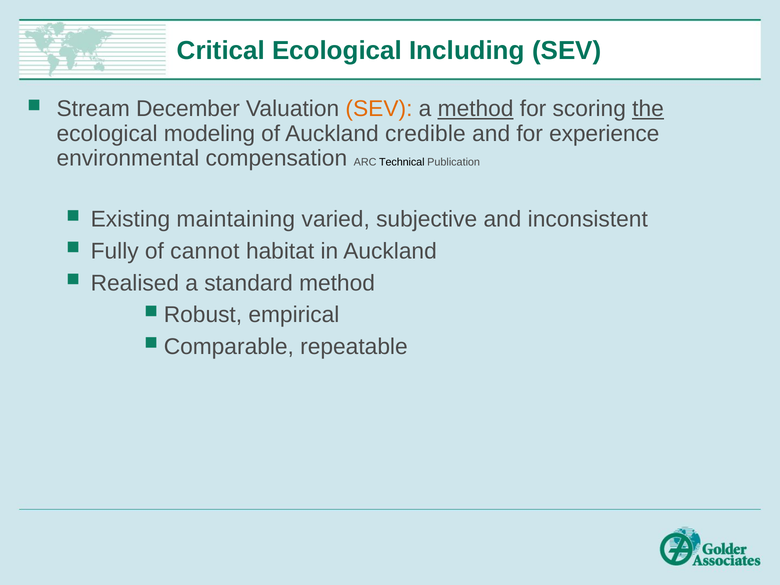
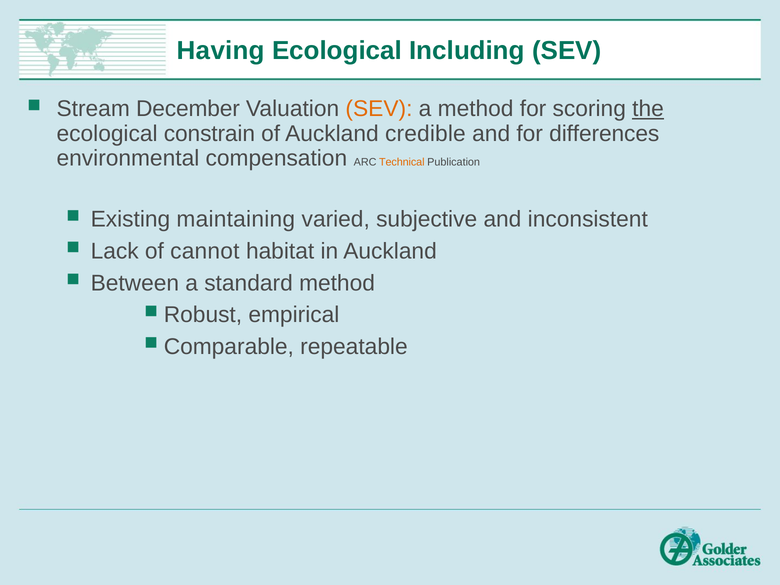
Critical: Critical -> Having
method at (476, 109) underline: present -> none
modeling: modeling -> constrain
experience: experience -> differences
Technical colour: black -> orange
Fully: Fully -> Lack
Realised: Realised -> Between
